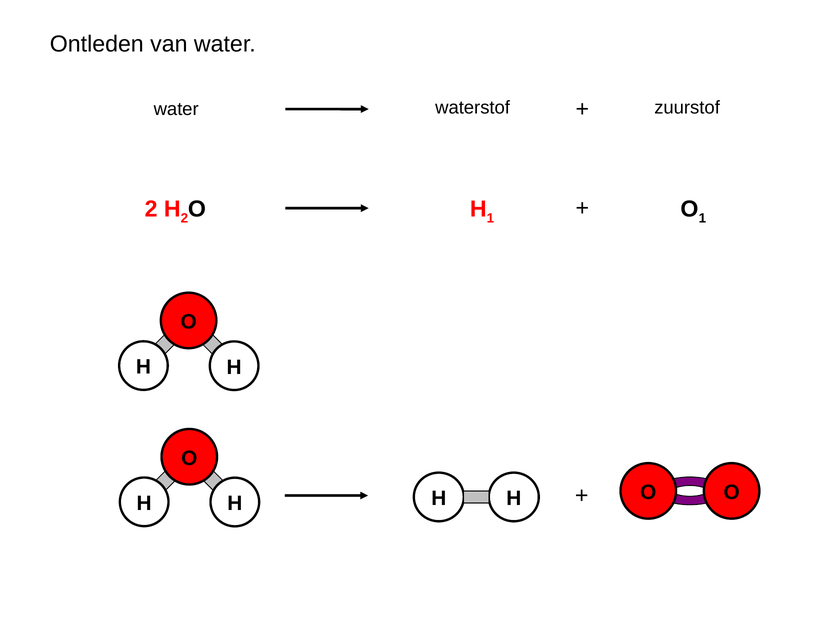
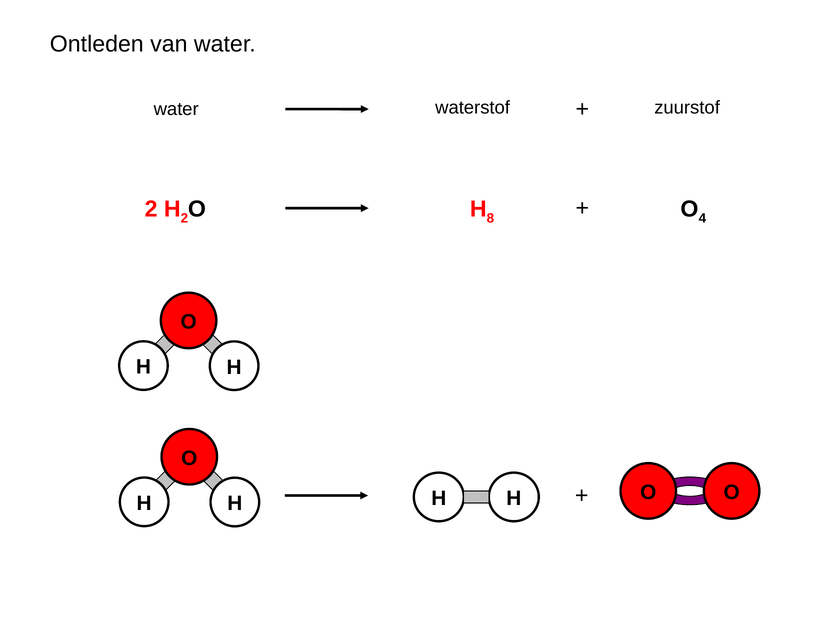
H 1: 1 -> 8
O 1: 1 -> 4
